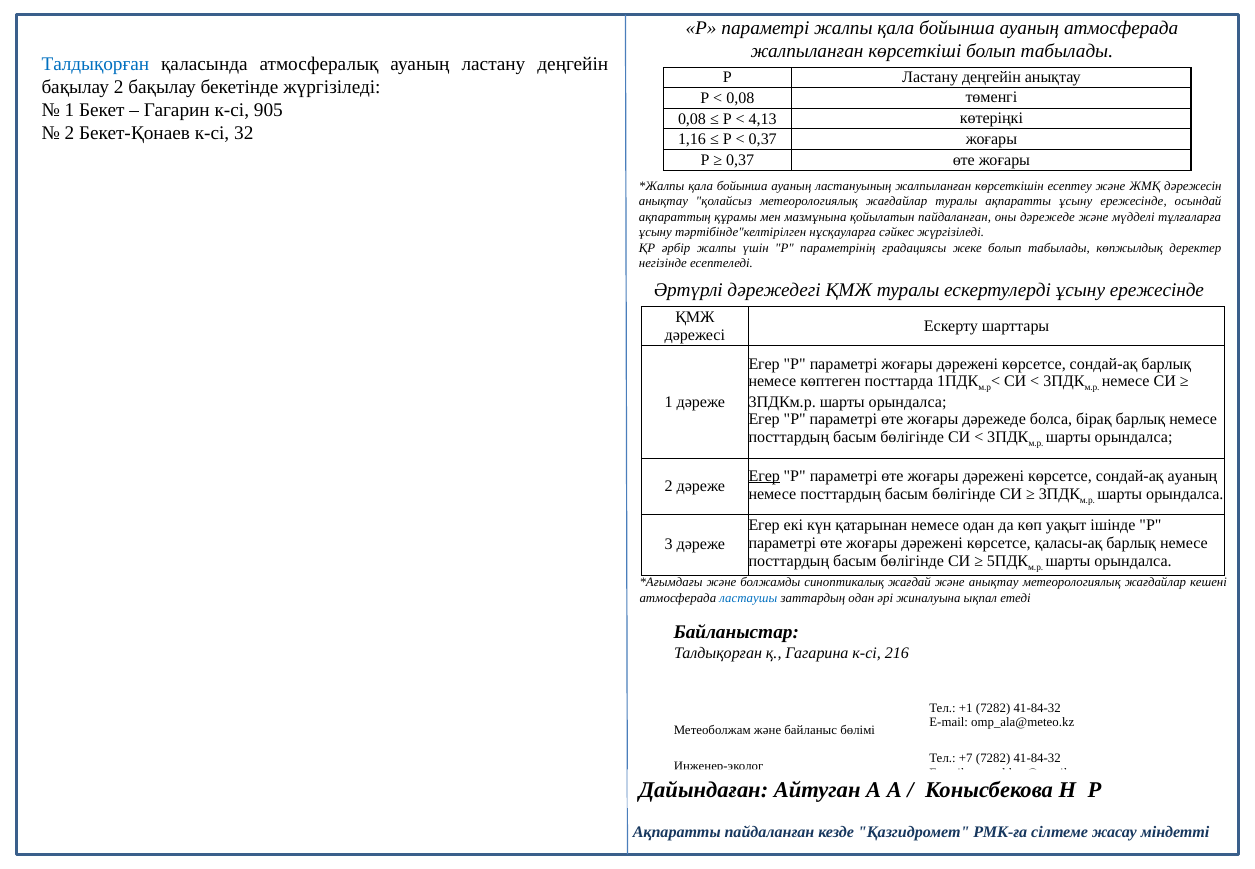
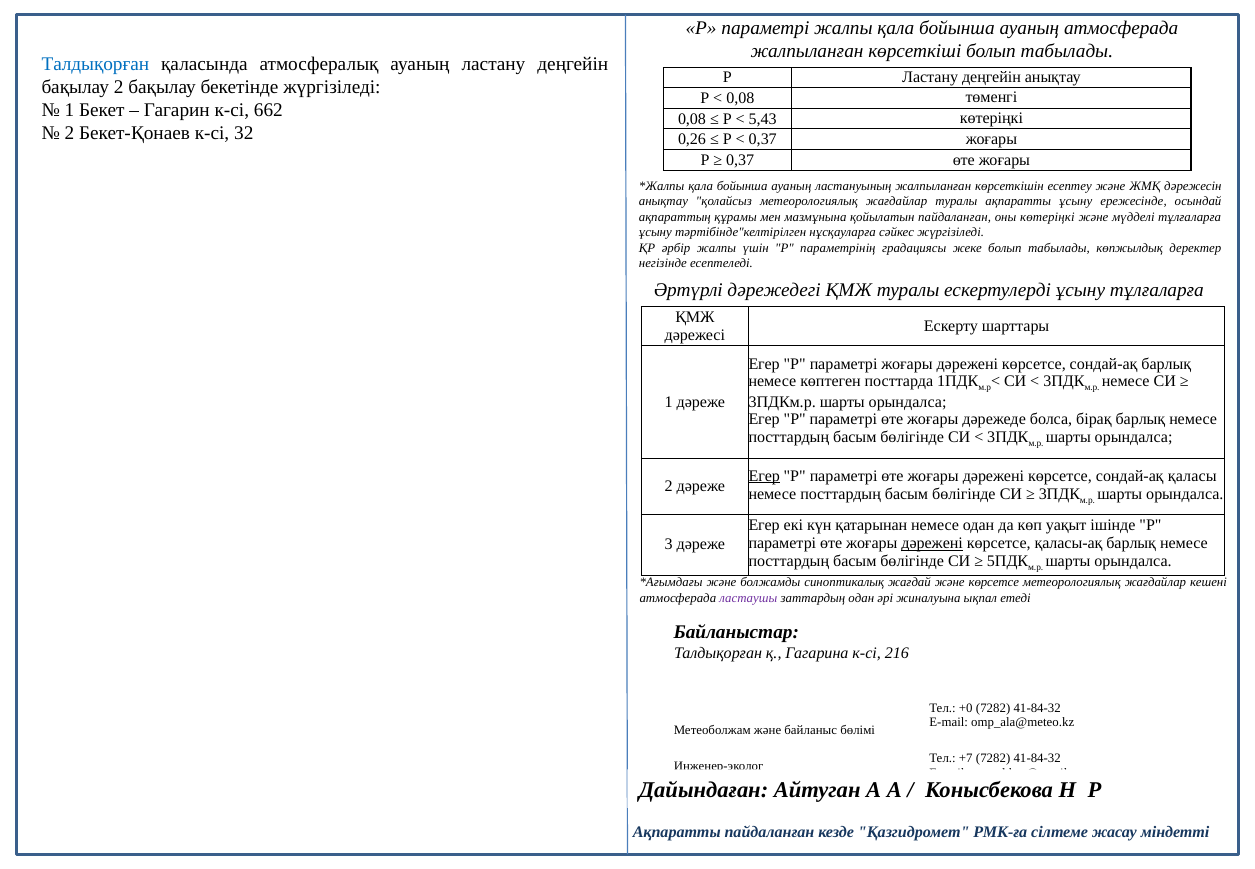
905: 905 -> 662
4,13: 4,13 -> 5,43
1,16: 1,16 -> 0,26
оны дәрежеде: дәрежеде -> көтеріңкі
ескертулерді ұсыну ережесінде: ережесінде -> тұлғаларға
сондай-ақ ауаның: ауаның -> қаласы
дәрежені at (932, 543) underline: none -> present
және анықтау: анықтау -> көрсетсе
ластаушы colour: blue -> purple
+1: +1 -> +0
